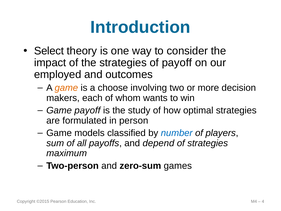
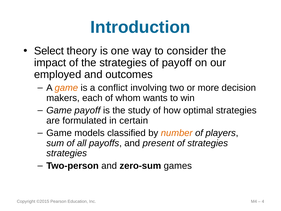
choose: choose -> conflict
person: person -> certain
number colour: blue -> orange
depend: depend -> present
maximum at (67, 153): maximum -> strategies
